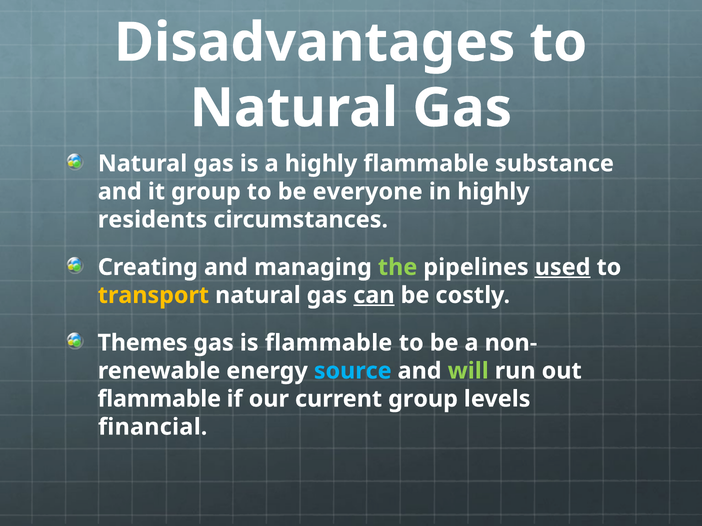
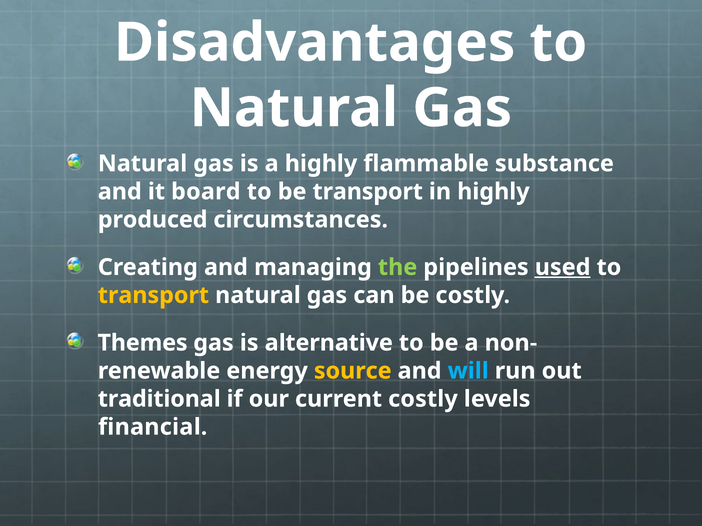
it group: group -> board
be everyone: everyone -> transport
residents: residents -> produced
can underline: present -> none
is flammable: flammable -> alternative
source colour: light blue -> yellow
will colour: light green -> light blue
flammable at (159, 399): flammable -> traditional
current group: group -> costly
